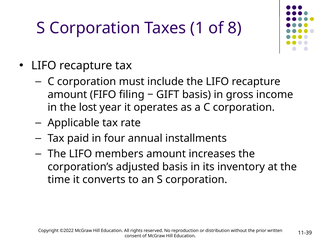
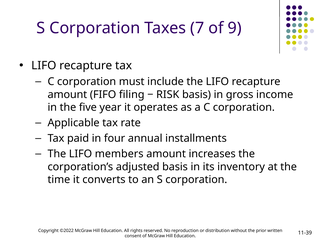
1: 1 -> 7
8: 8 -> 9
GIFT: GIFT -> RISK
lost: lost -> five
